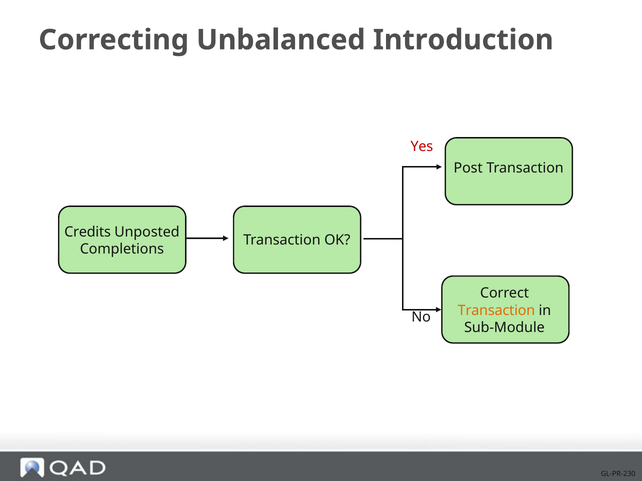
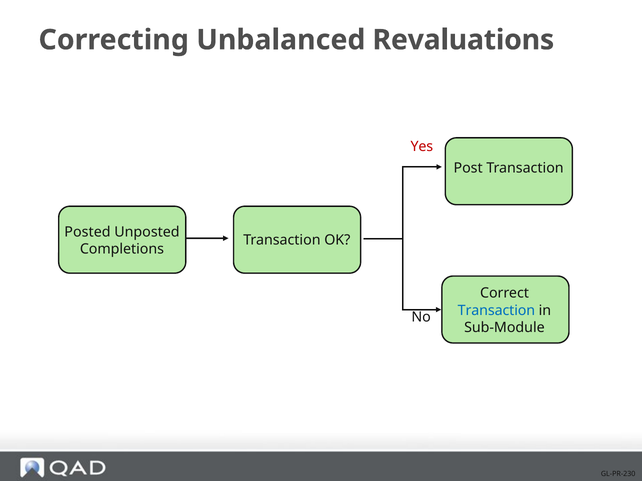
Introduction: Introduction -> Revaluations
Credits: Credits -> Posted
Transaction at (496, 311) colour: orange -> blue
